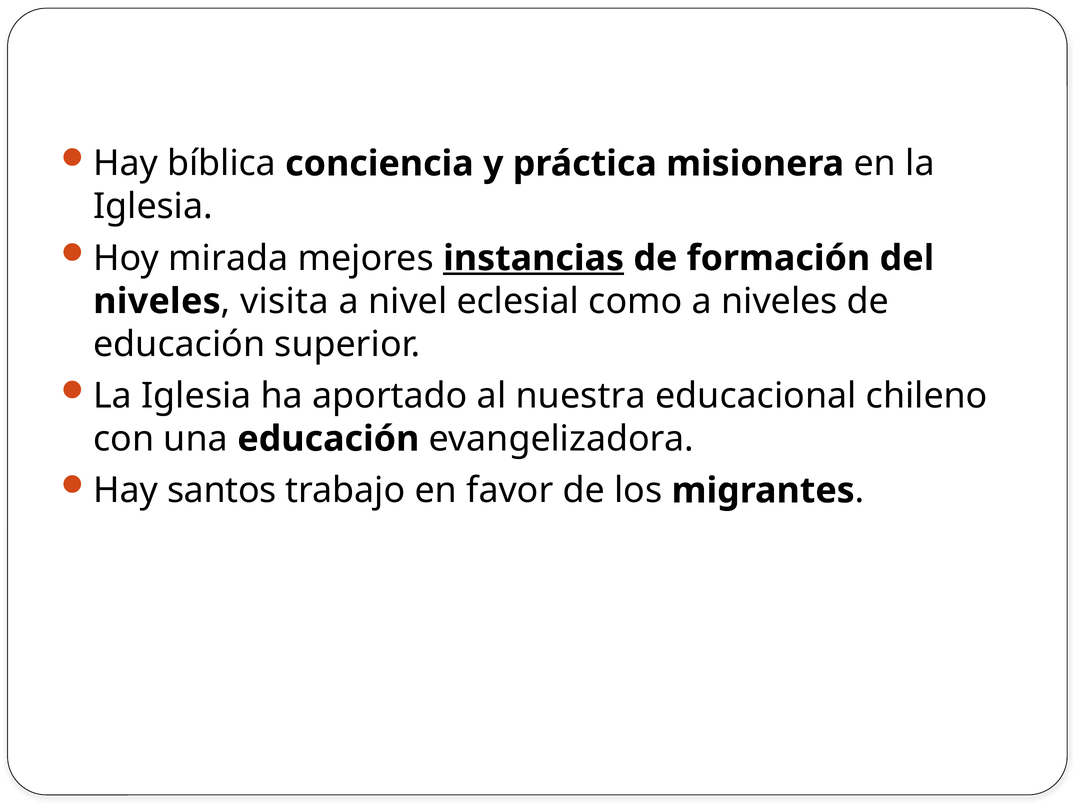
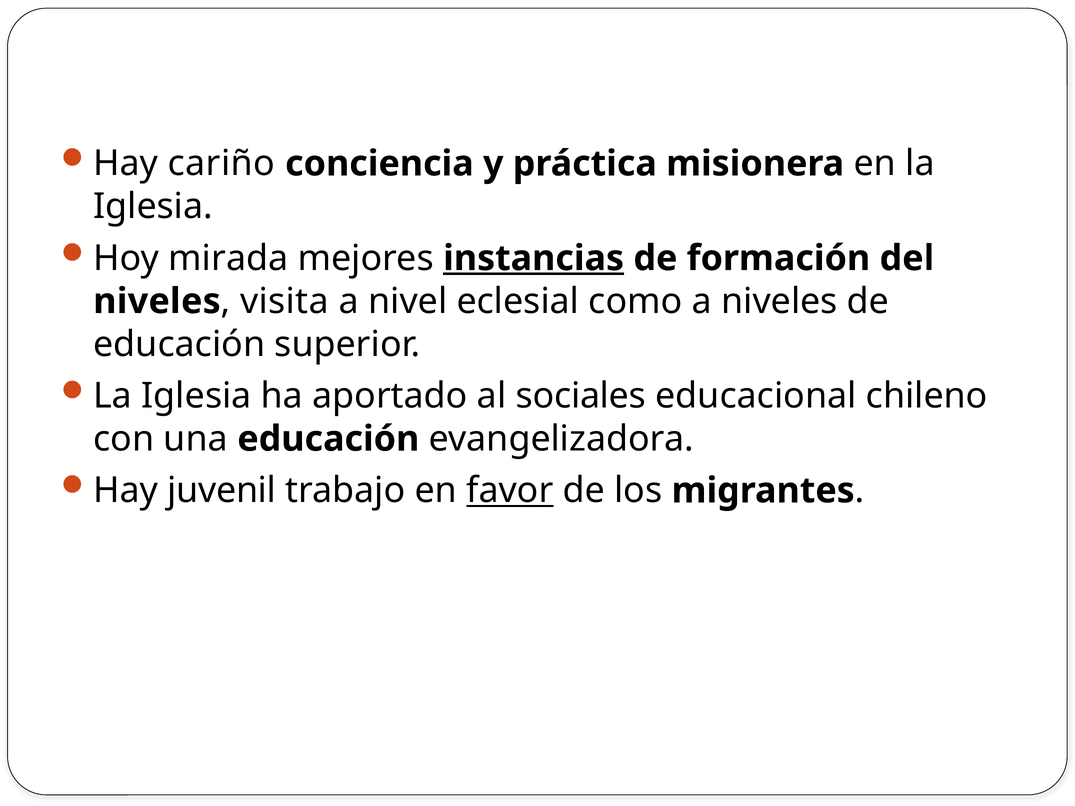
bíblica: bíblica -> cariño
nuestra: nuestra -> sociales
santos: santos -> juvenil
favor underline: none -> present
